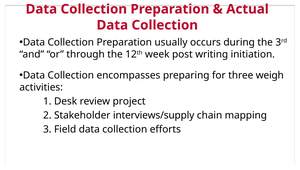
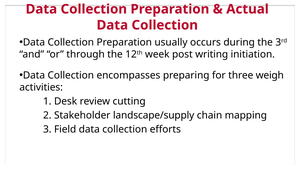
project: project -> cutting
interviews/supply: interviews/supply -> landscape/supply
